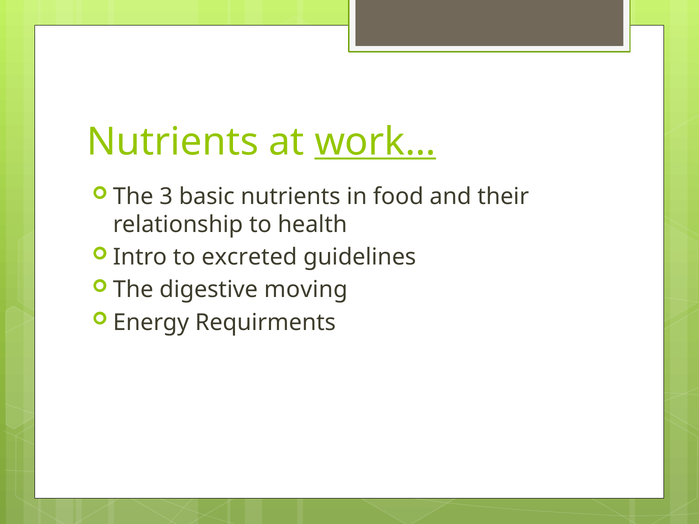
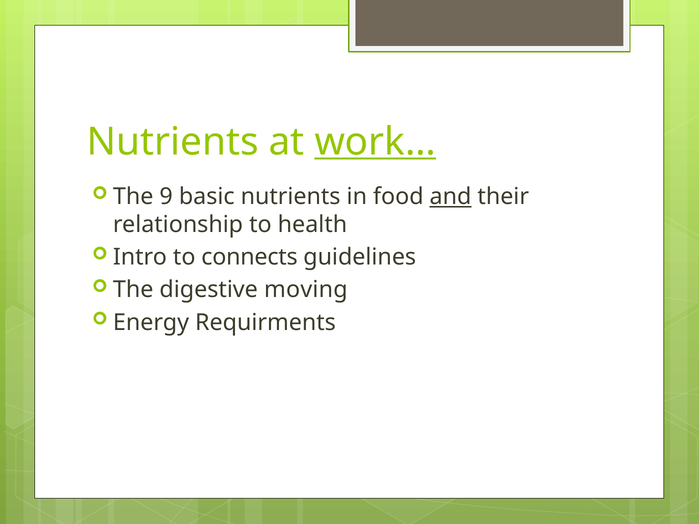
3: 3 -> 9
and underline: none -> present
excreted: excreted -> connects
